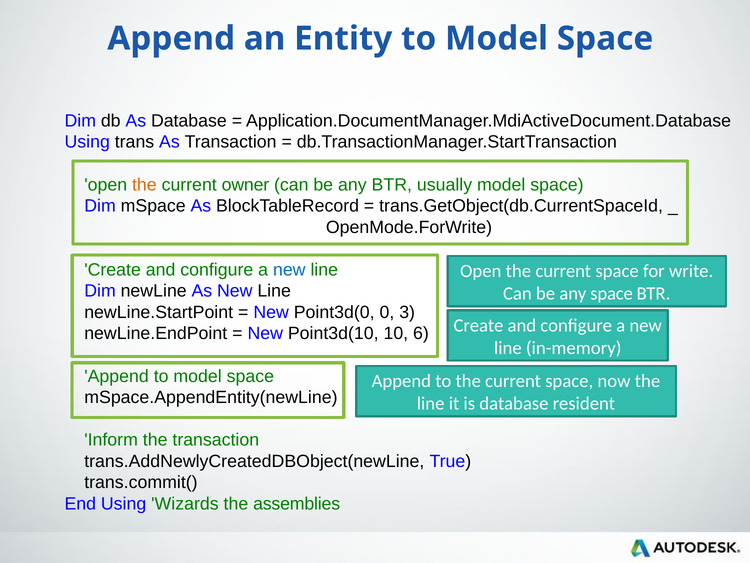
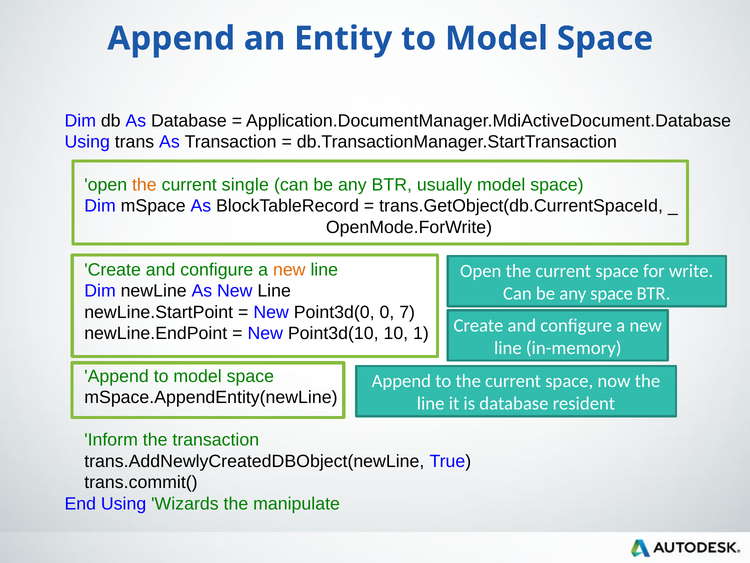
owner: owner -> single
new at (289, 270) colour: blue -> orange
3: 3 -> 7
6: 6 -> 1
assemblies: assemblies -> manipulate
